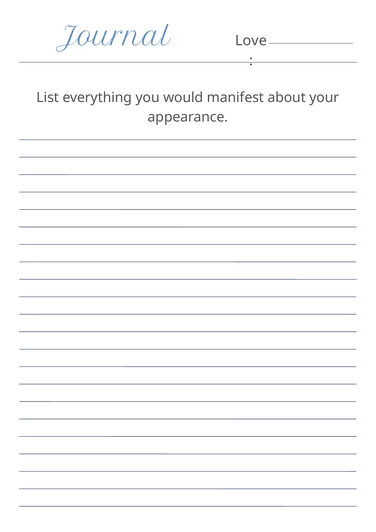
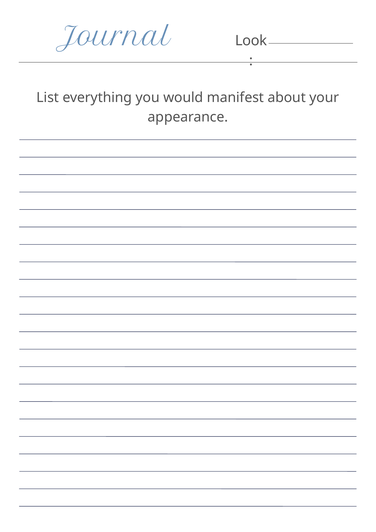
Love: Love -> Look
